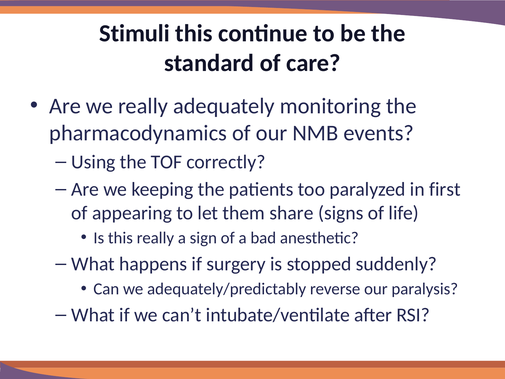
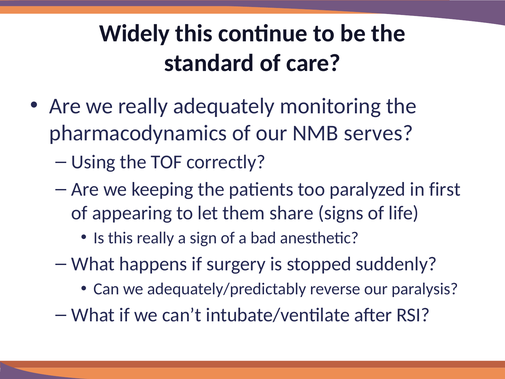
Stimuli: Stimuli -> Widely
events: events -> serves
